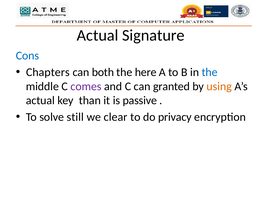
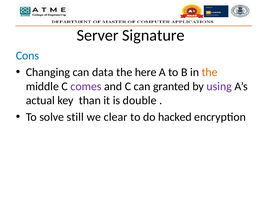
Actual at (98, 35): Actual -> Server
Chapters: Chapters -> Changing
both: both -> data
the at (210, 72) colour: blue -> orange
using colour: orange -> purple
passive: passive -> double
privacy: privacy -> hacked
